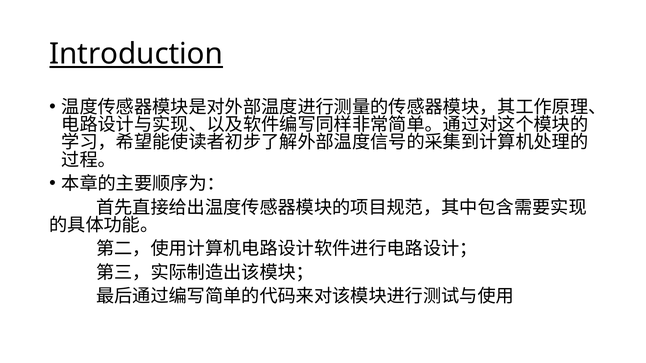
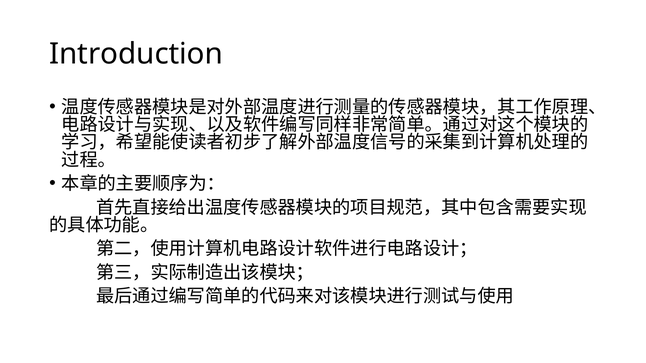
Introduction underline: present -> none
